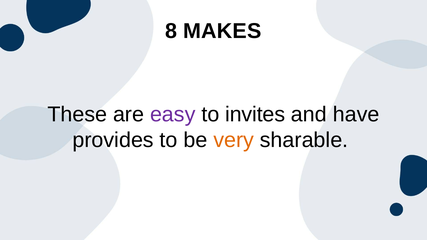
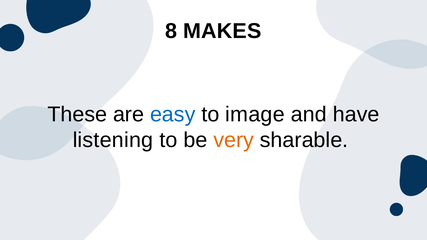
easy colour: purple -> blue
invites: invites -> image
provides: provides -> listening
